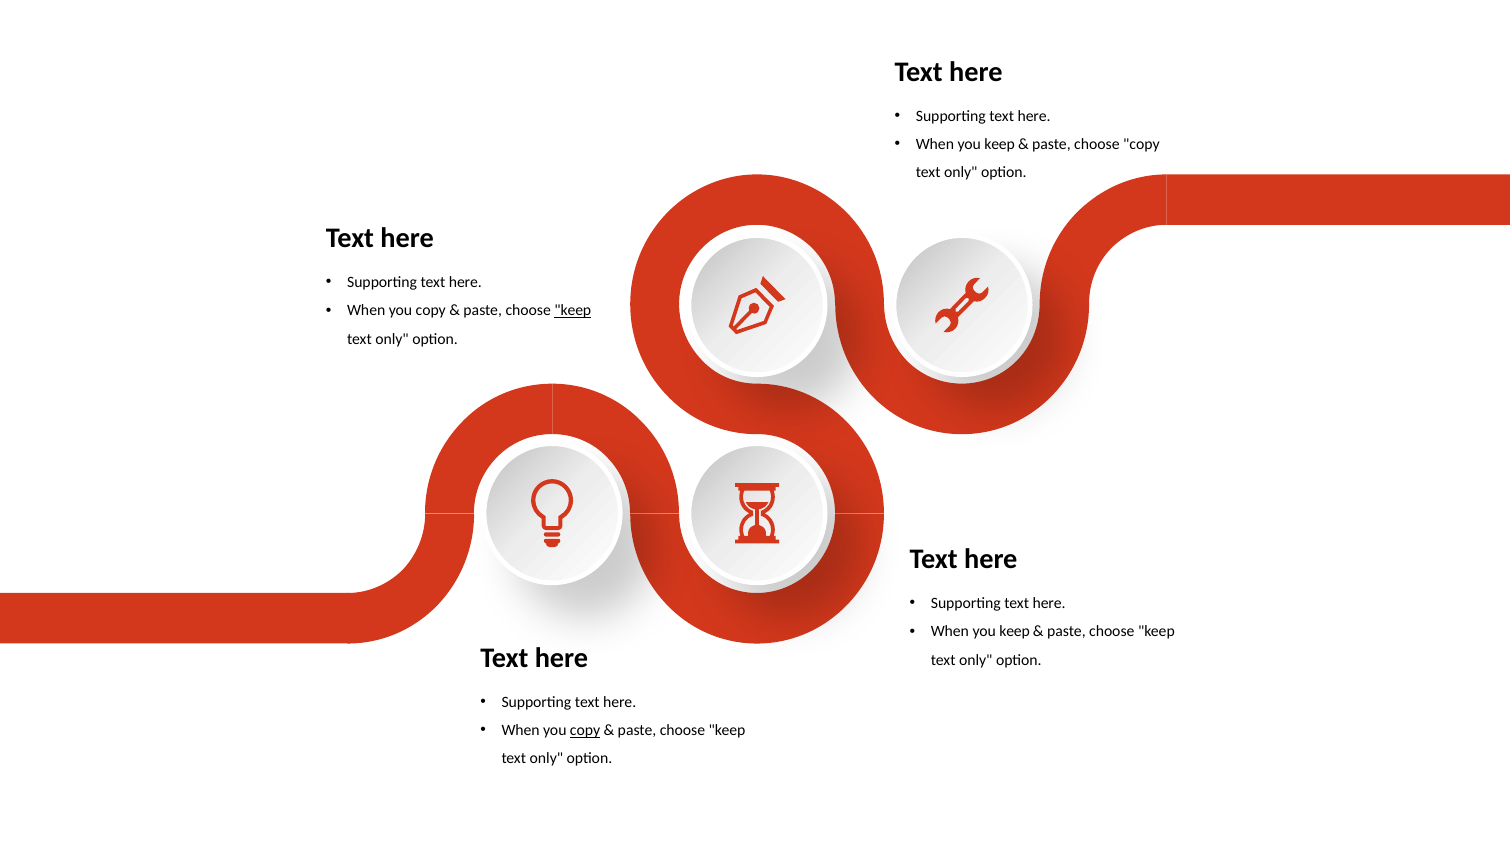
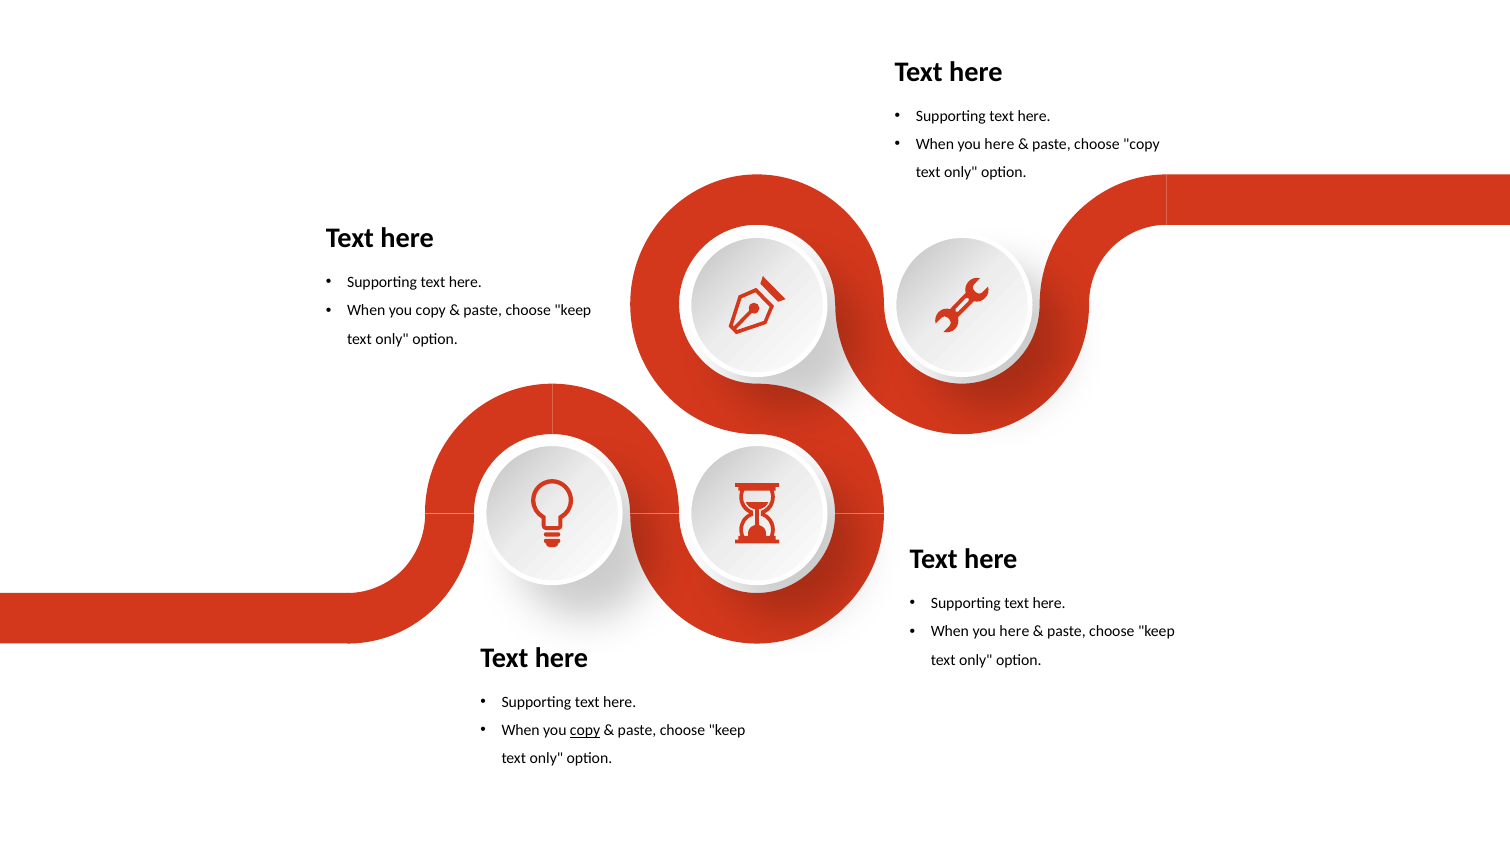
keep at (1000, 145): keep -> here
keep at (573, 311) underline: present -> none
keep at (1015, 632): keep -> here
